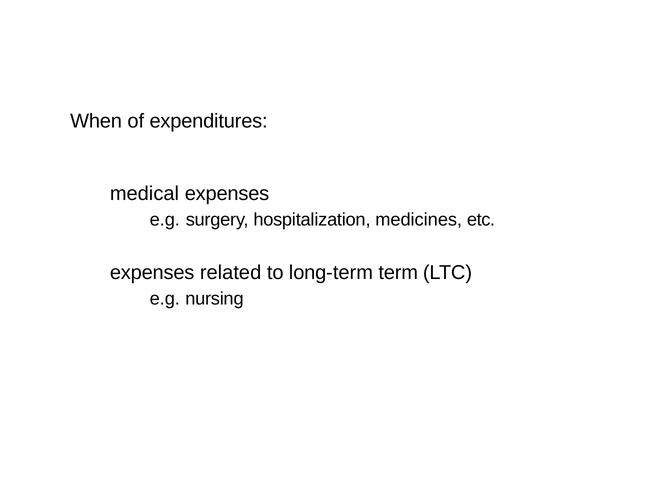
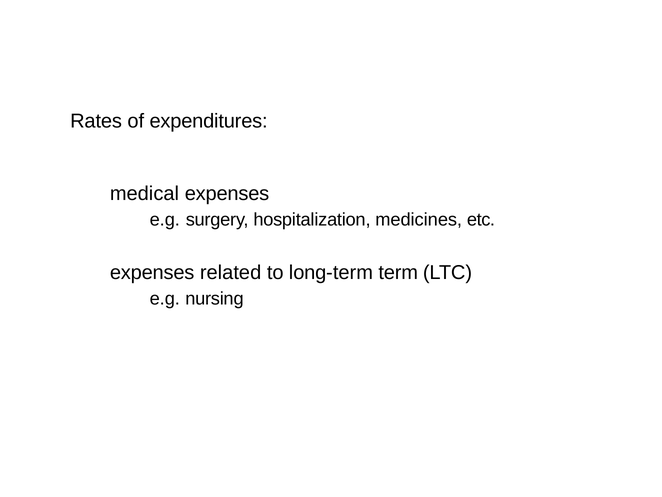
When: When -> Rates
